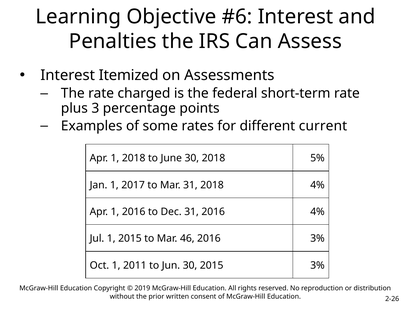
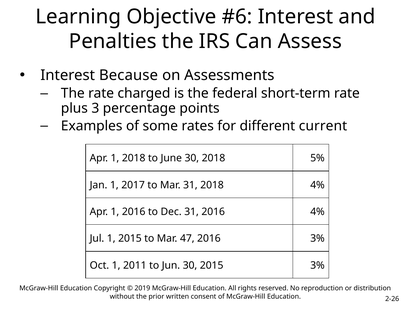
Itemized: Itemized -> Because
46: 46 -> 47
